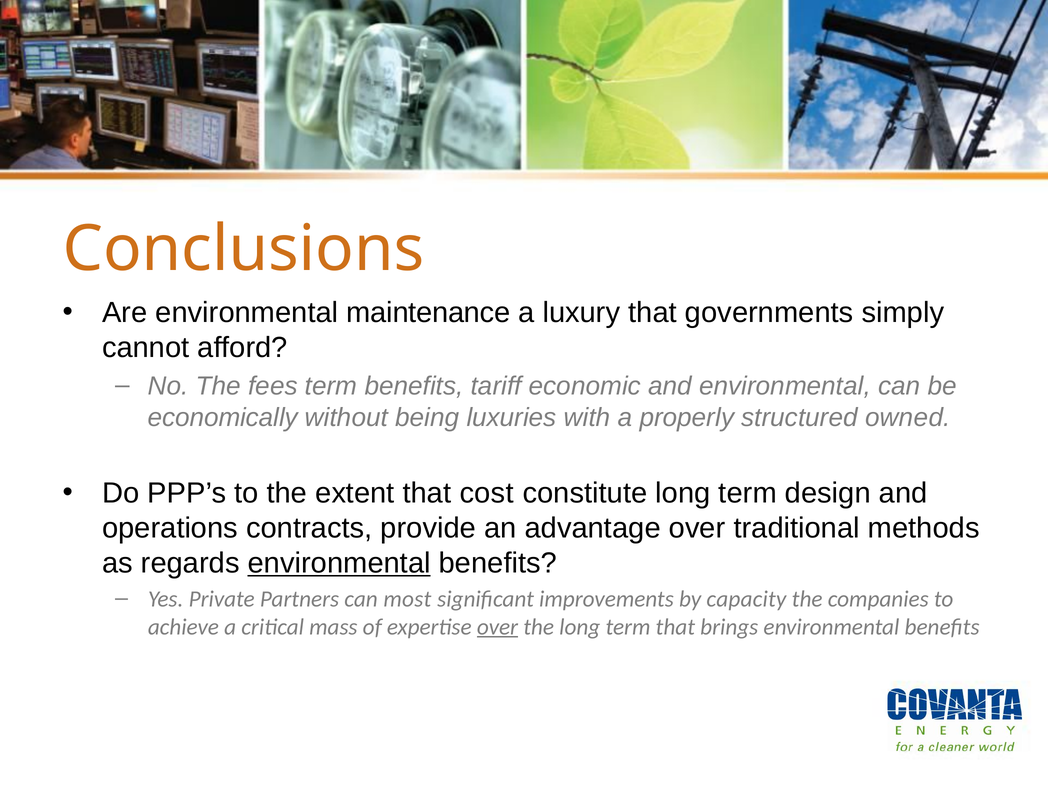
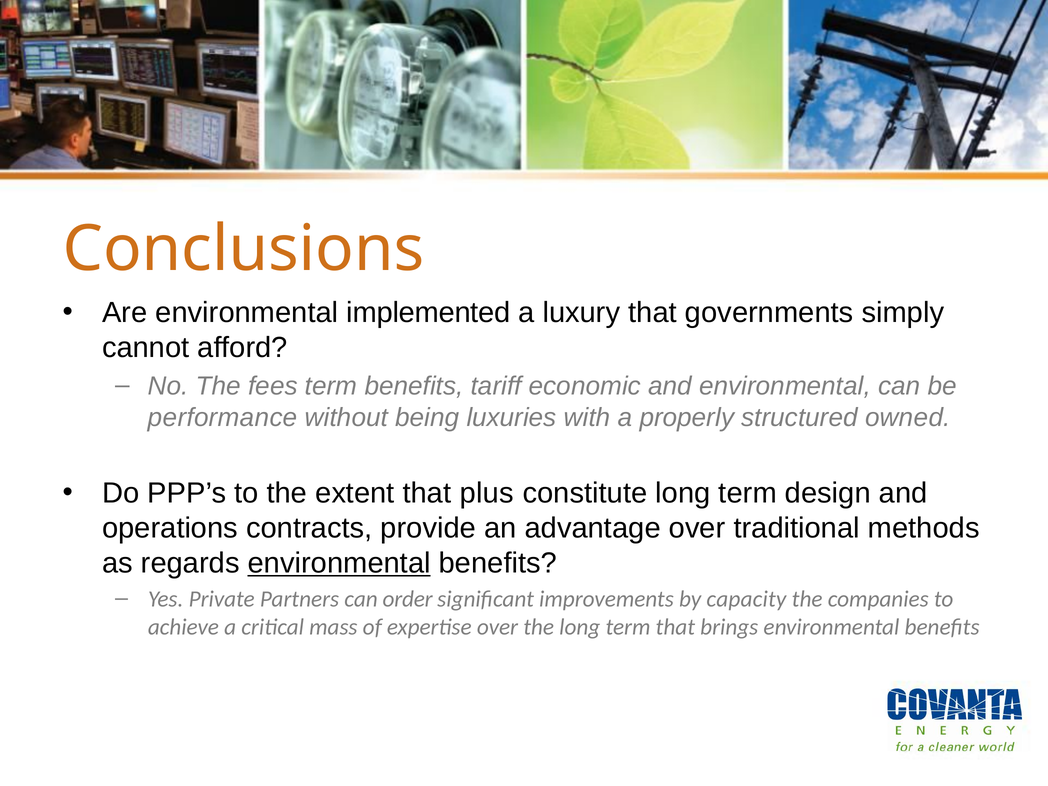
maintenance: maintenance -> implemented
economically: economically -> performance
cost: cost -> plus
most: most -> order
over at (497, 627) underline: present -> none
